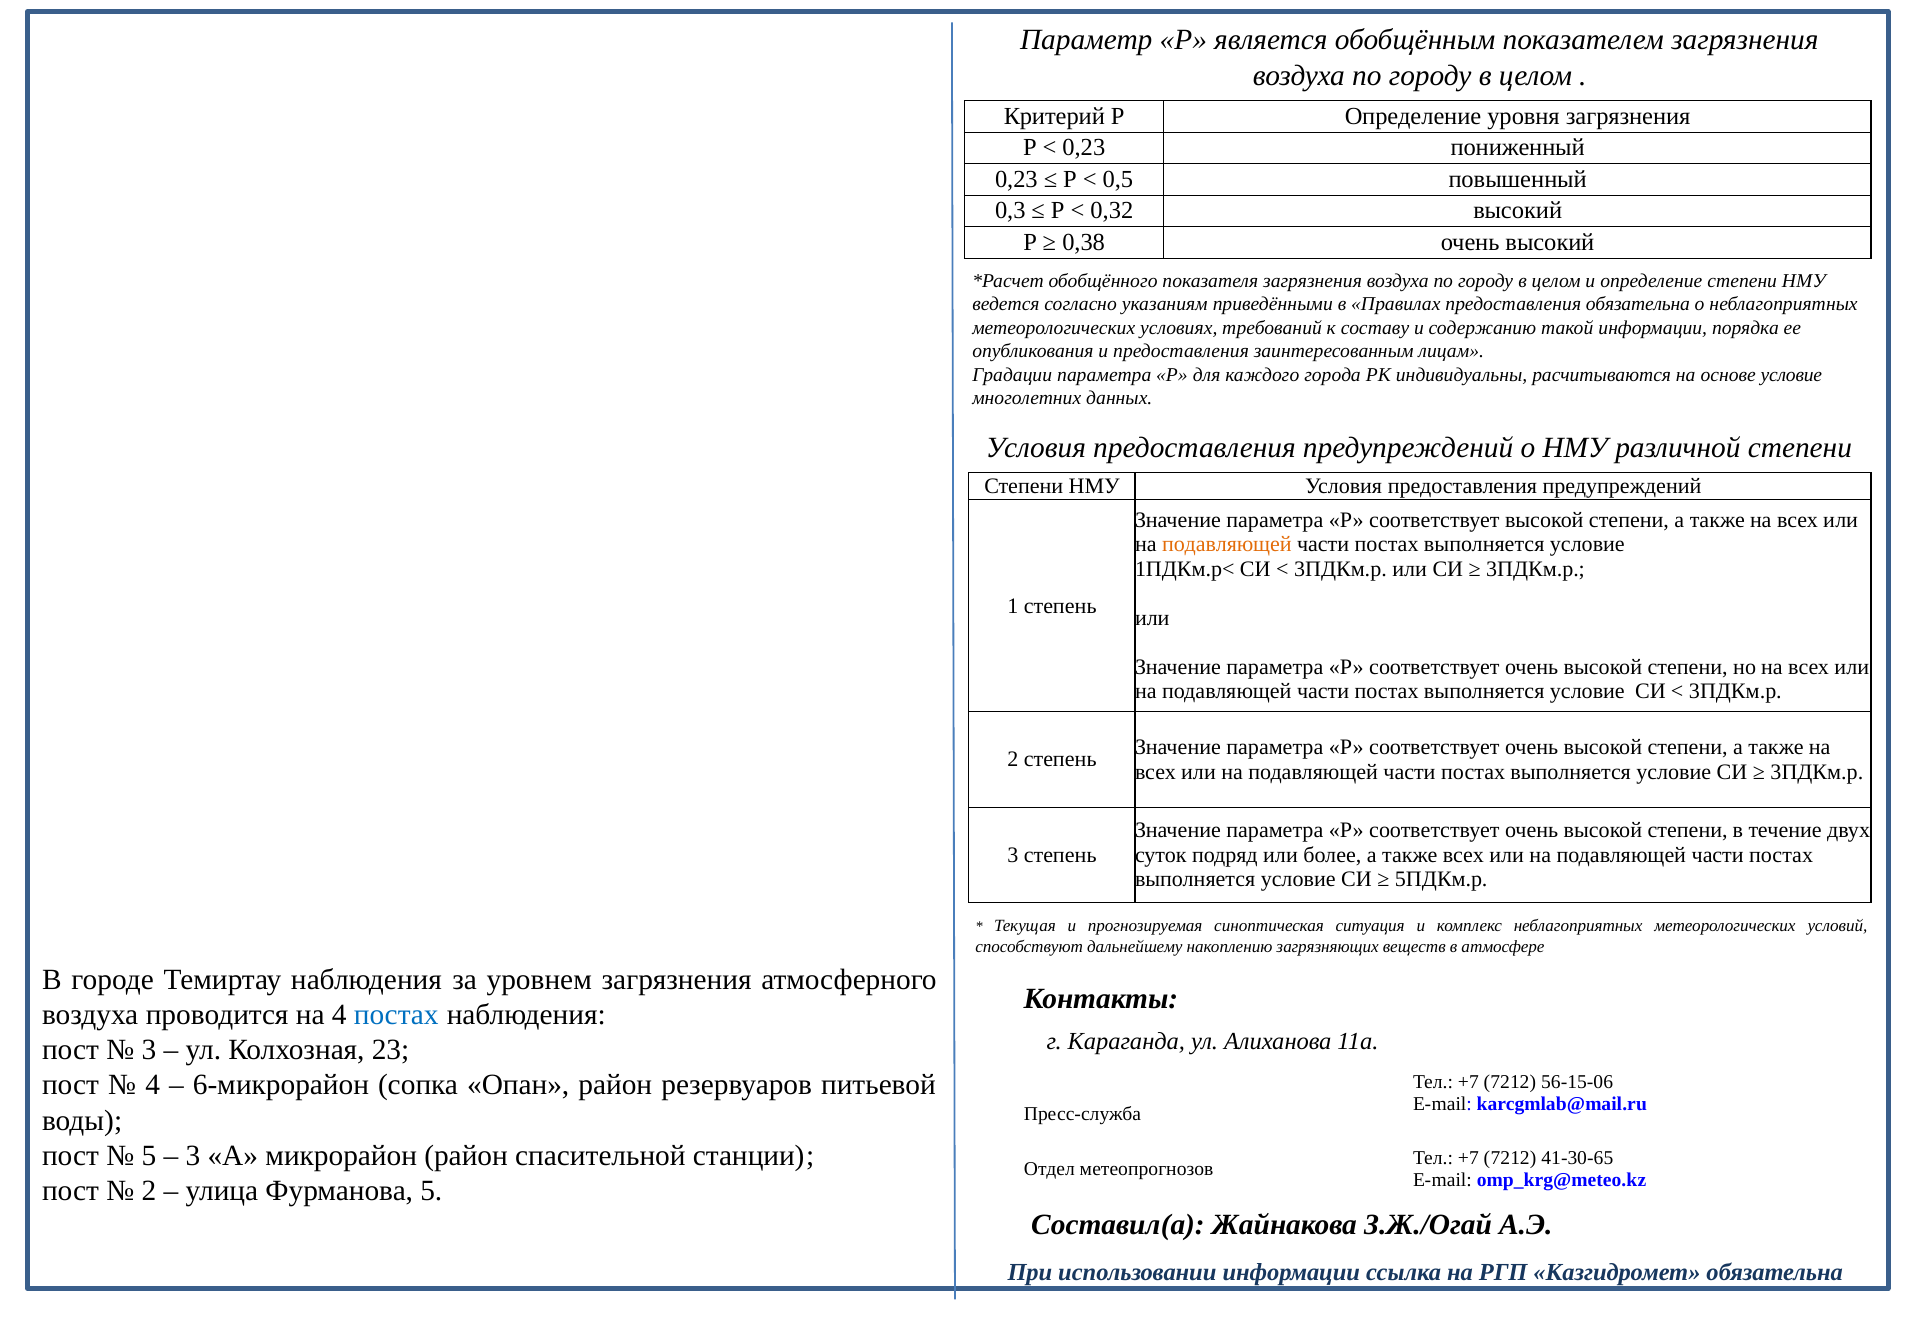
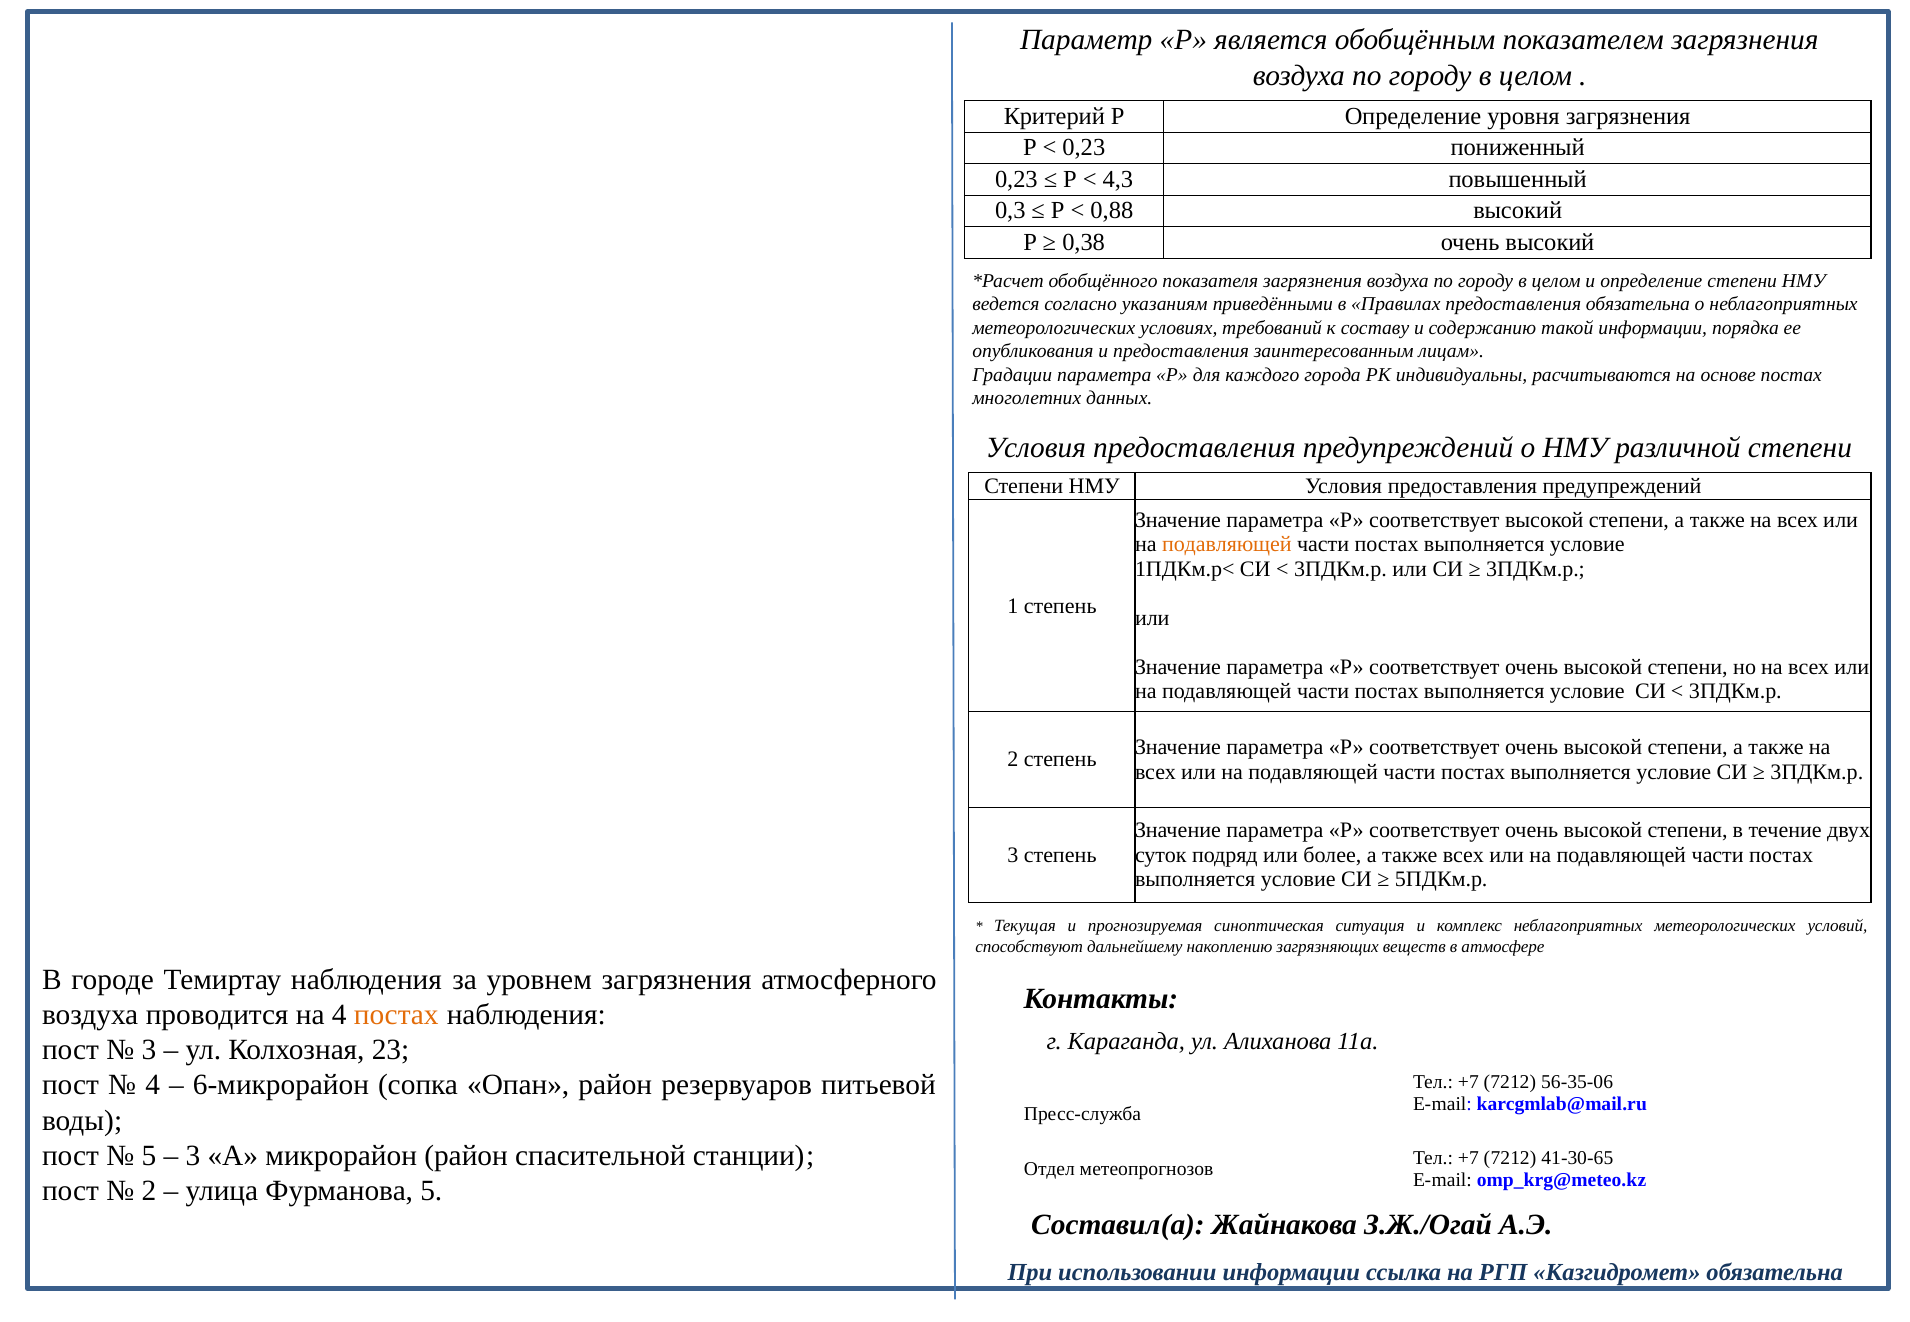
0,5: 0,5 -> 4,3
0,32: 0,32 -> 0,88
основе условие: условие -> постах
постах at (396, 1015) colour: blue -> orange
56-15-06: 56-15-06 -> 56-35-06
